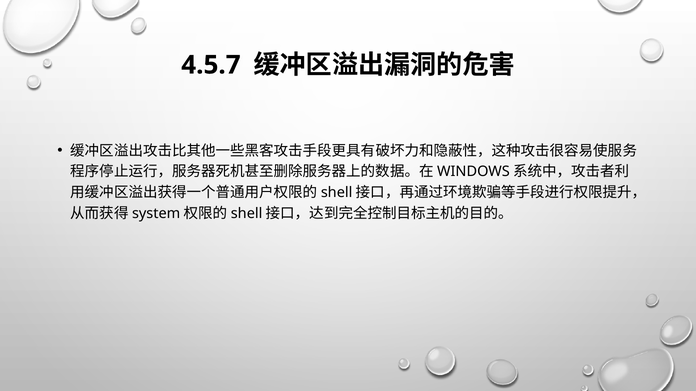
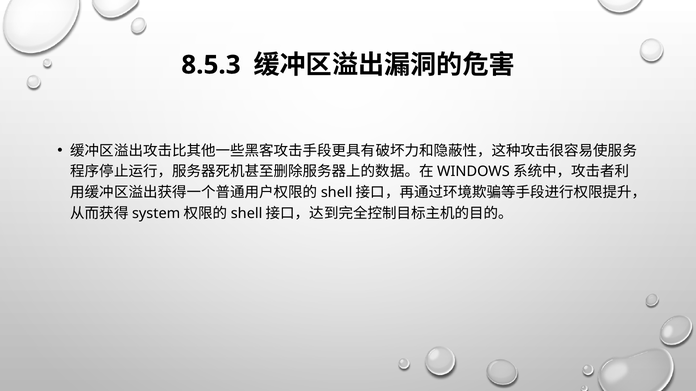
4.5.7: 4.5.7 -> 8.5.3
